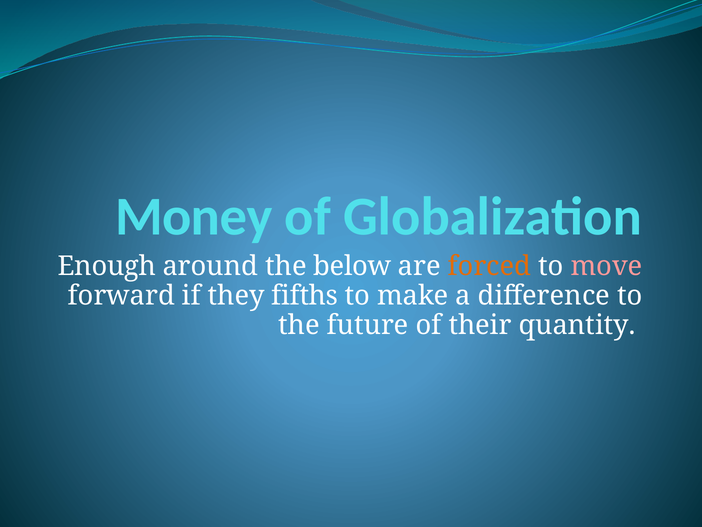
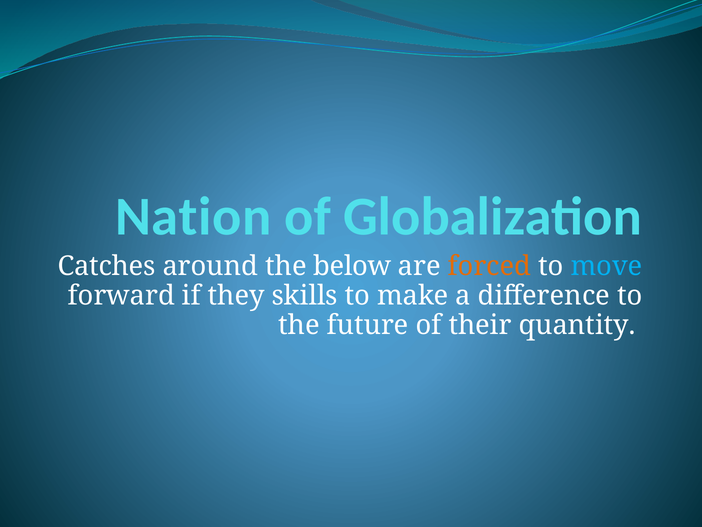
Money: Money -> Nation
Enough: Enough -> Catches
move colour: pink -> light blue
fifths: fifths -> skills
